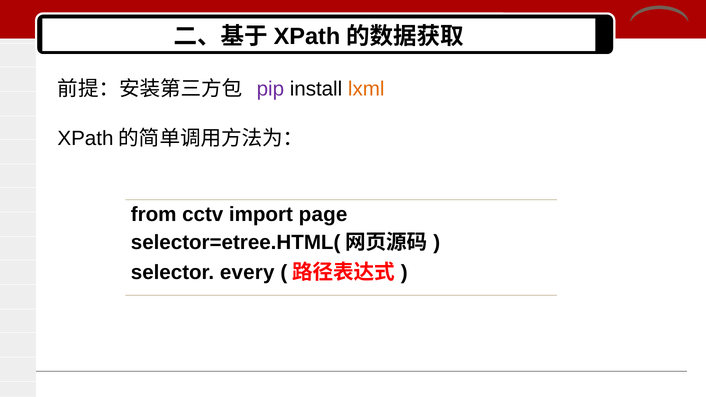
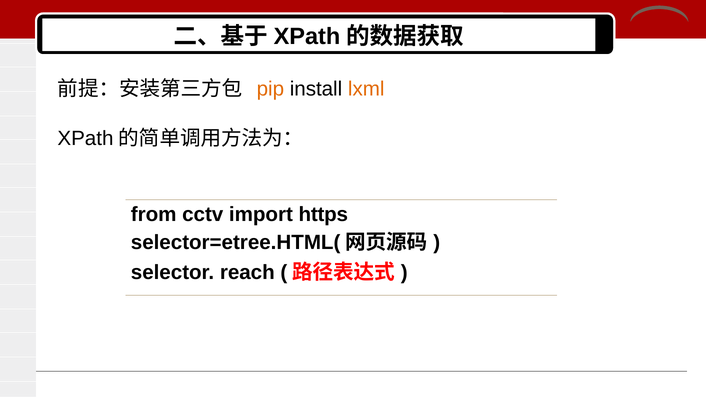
pip colour: purple -> orange
page: page -> https
every: every -> reach
